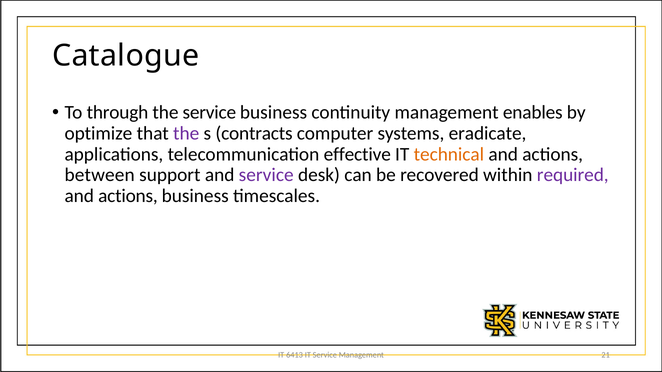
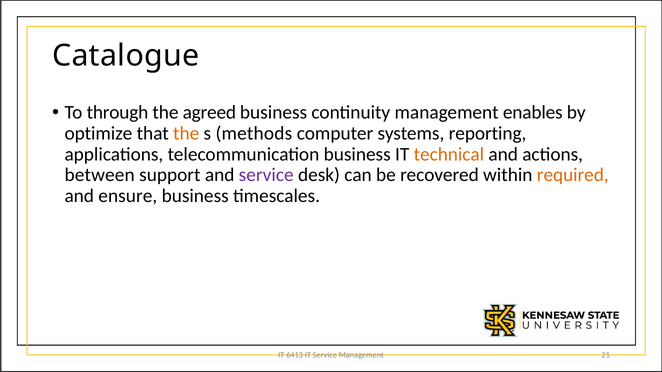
the service: service -> agreed
the at (186, 134) colour: purple -> orange
contracts: contracts -> methods
eradicate: eradicate -> reporting
telecommunication effective: effective -> business
required colour: purple -> orange
actions at (128, 196): actions -> ensure
